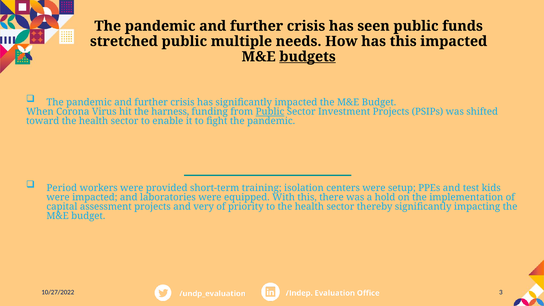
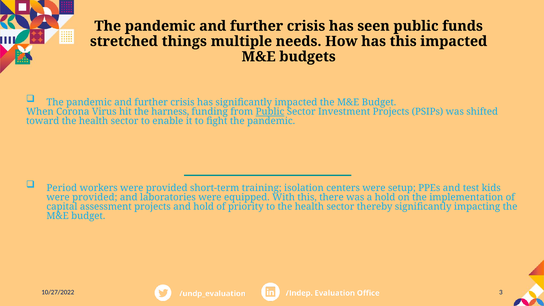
stretched public: public -> things
budgets underline: present -> none
impacted at (95, 197): impacted -> provided
and very: very -> hold
